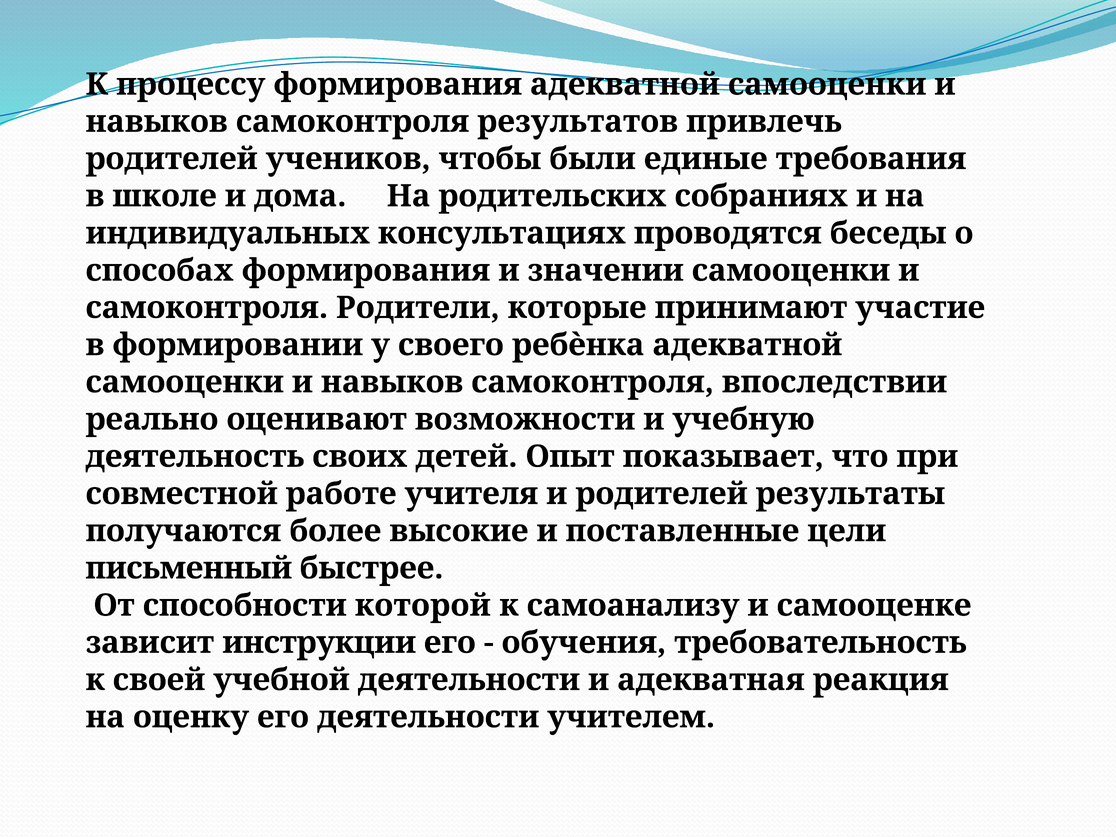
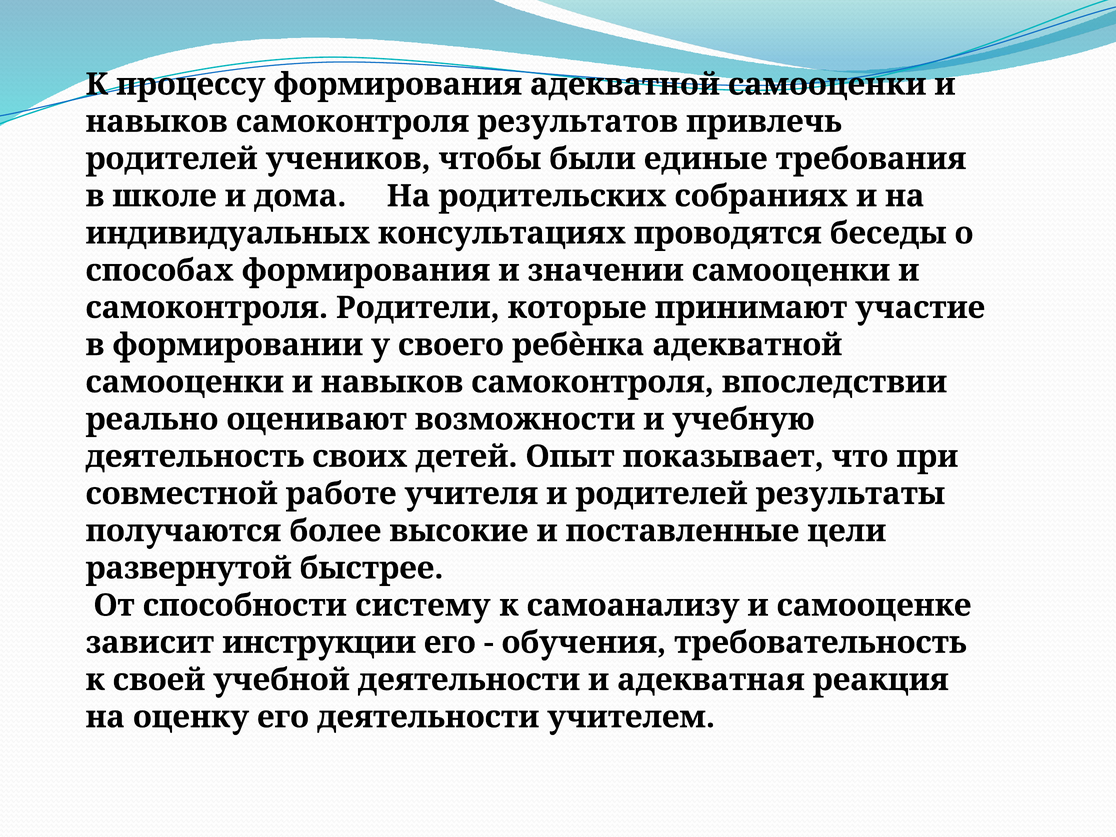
письменный: письменный -> развернутой
которой: которой -> систему
